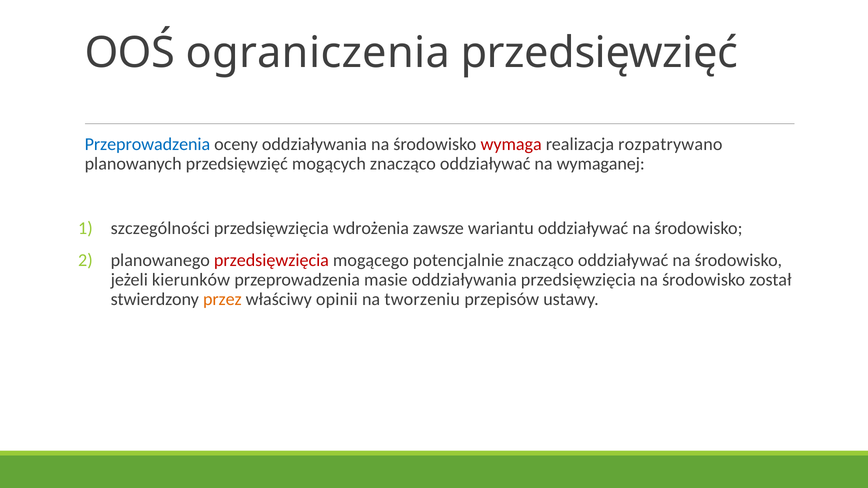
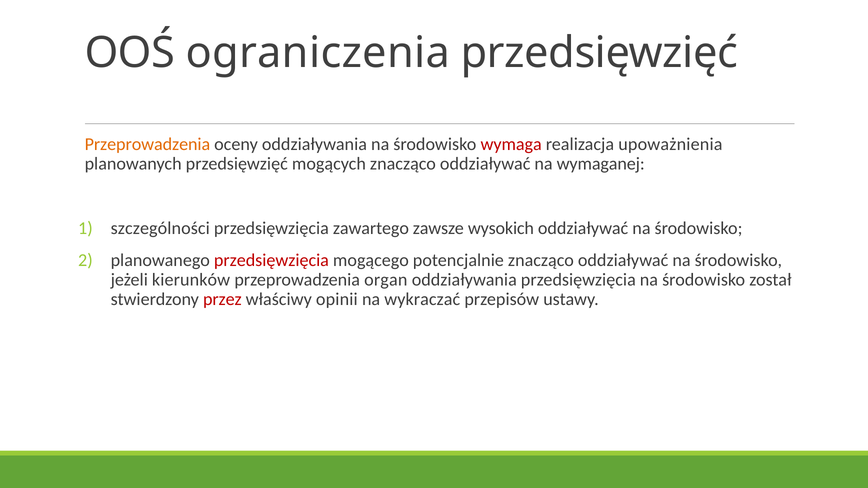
Przeprowadzenia at (147, 144) colour: blue -> orange
rozpatrywano: rozpatrywano -> upoważnienia
wdrożenia: wdrożenia -> zawartego
wariantu: wariantu -> wysokich
masie: masie -> organ
przez colour: orange -> red
tworzeniu: tworzeniu -> wykraczać
